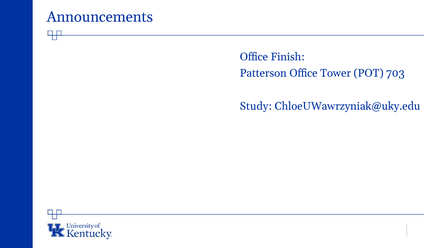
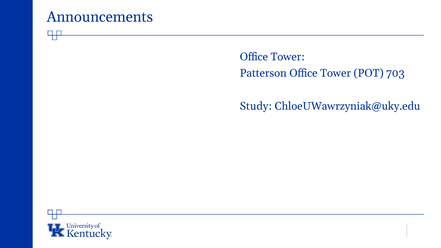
Finish at (288, 57): Finish -> Tower
